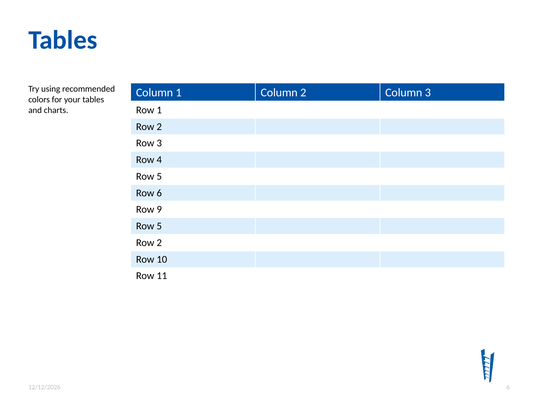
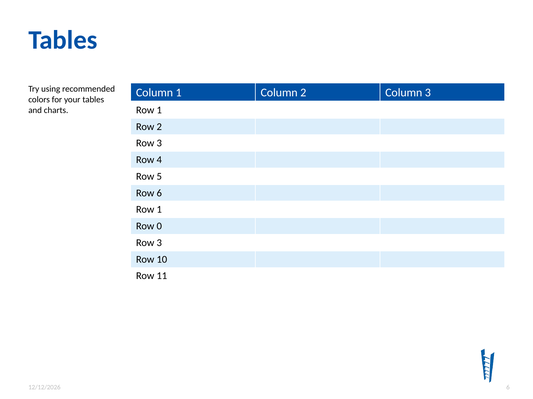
9 at (159, 210): 9 -> 1
5 at (159, 227): 5 -> 0
2 at (159, 243): 2 -> 3
